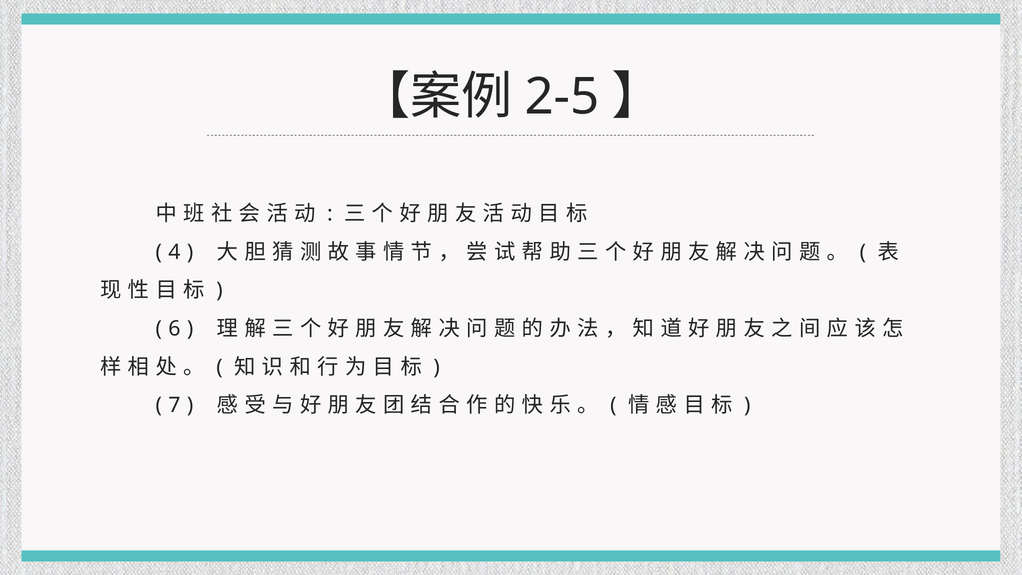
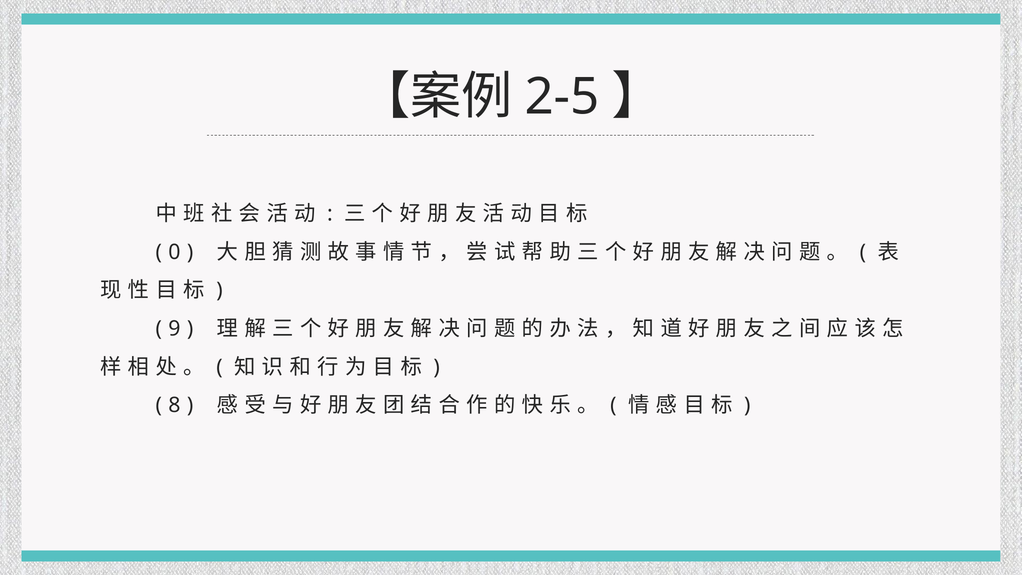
4: 4 -> 0
6: 6 -> 9
7: 7 -> 8
